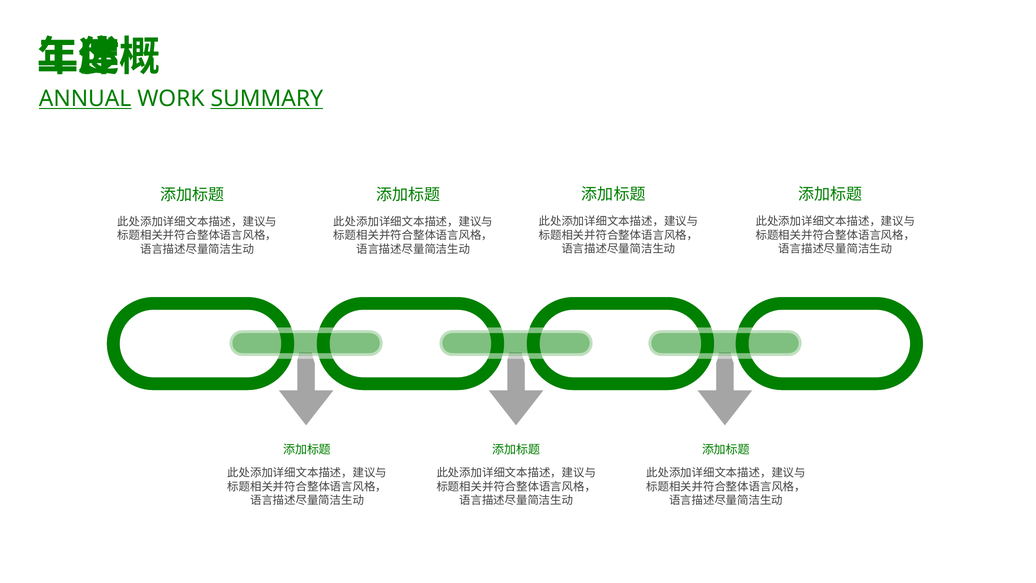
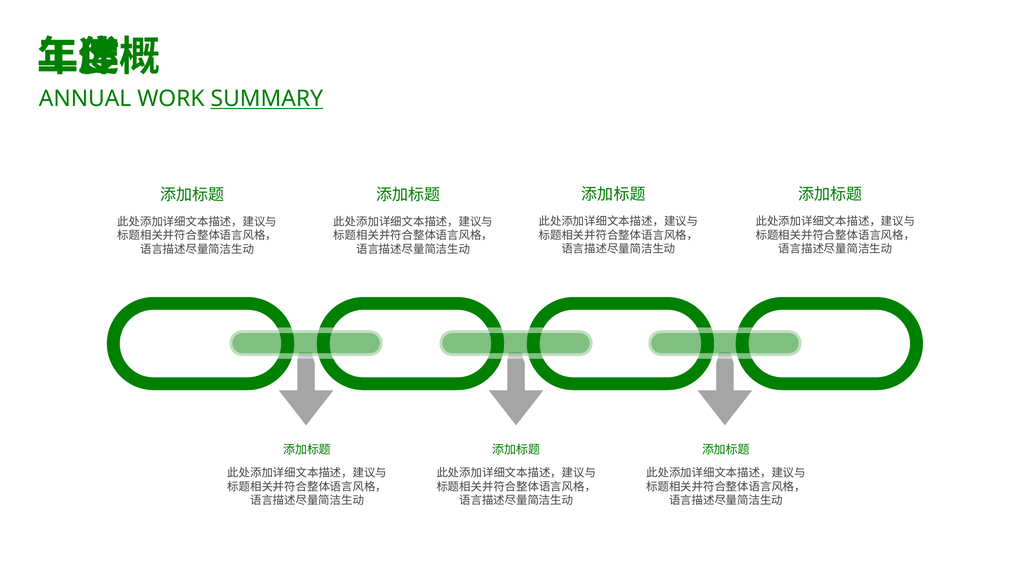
ANNUAL underline: present -> none
